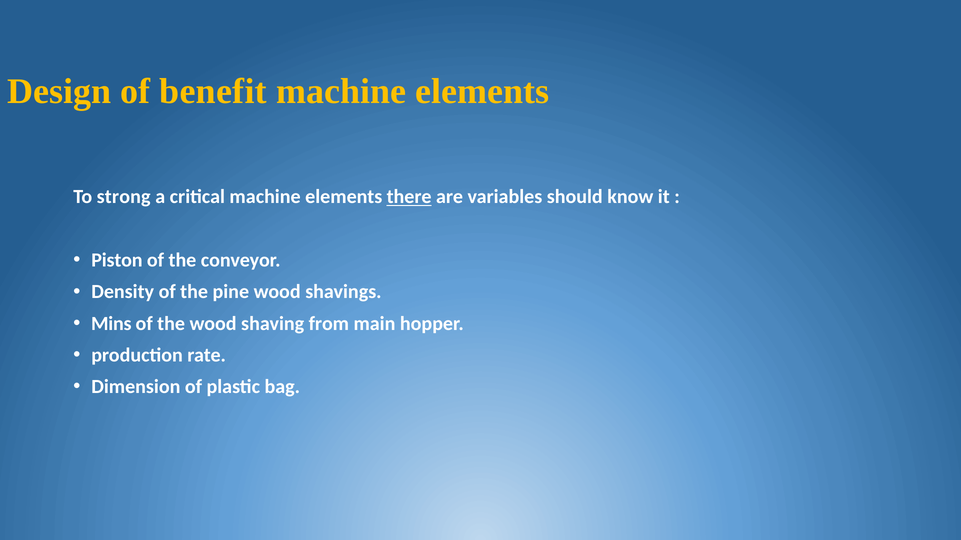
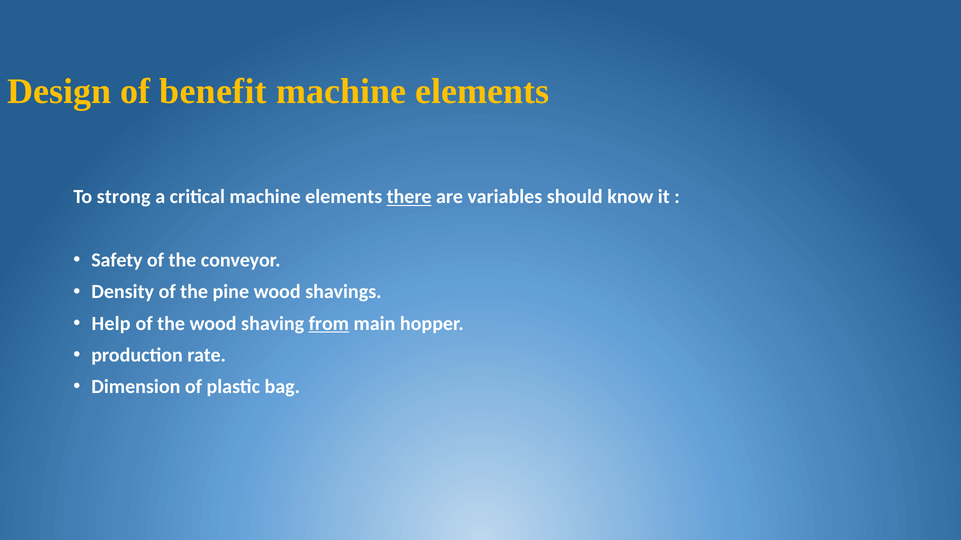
Piston: Piston -> Safety
Mins: Mins -> Help
from underline: none -> present
